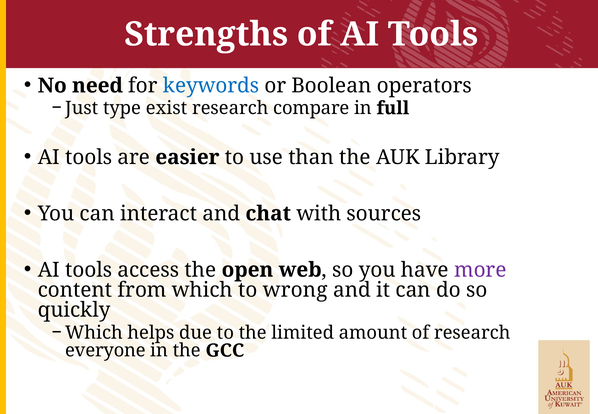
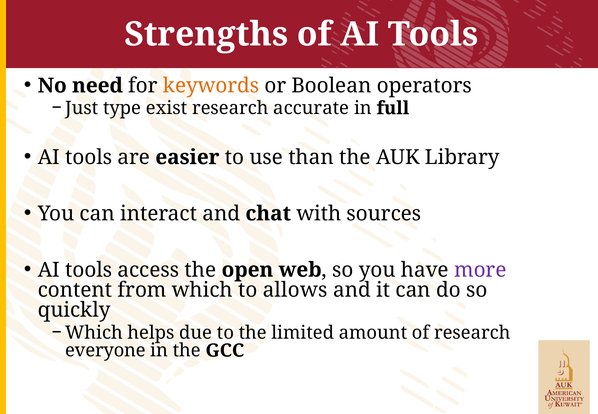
keywords colour: blue -> orange
compare: compare -> accurate
wrong: wrong -> allows
